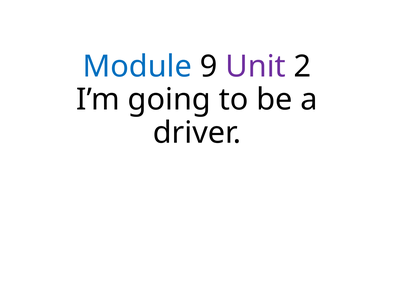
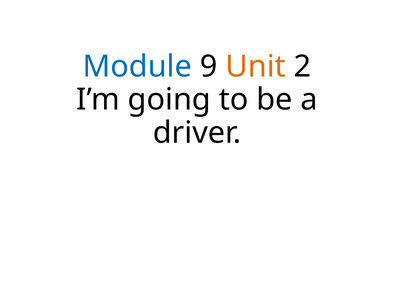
Unit colour: purple -> orange
